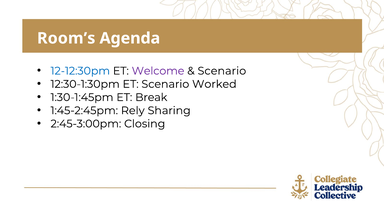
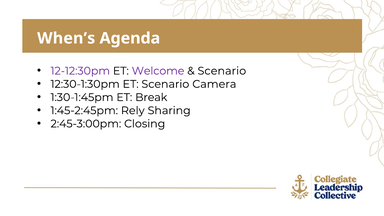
Room’s: Room’s -> When’s
12-12:30pm colour: blue -> purple
Worked: Worked -> Camera
